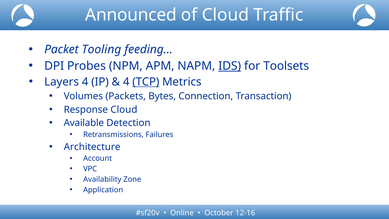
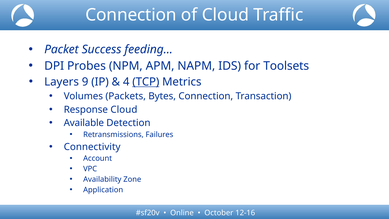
Announced at (131, 15): Announced -> Connection
Tooling: Tooling -> Success
IDS underline: present -> none
Layers 4: 4 -> 9
Architecture: Architecture -> Connectivity
